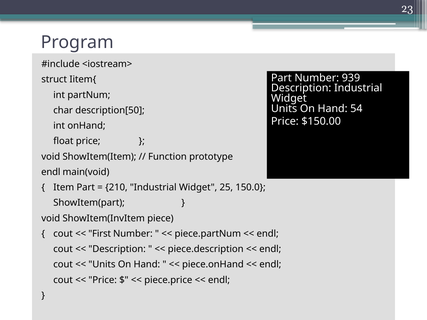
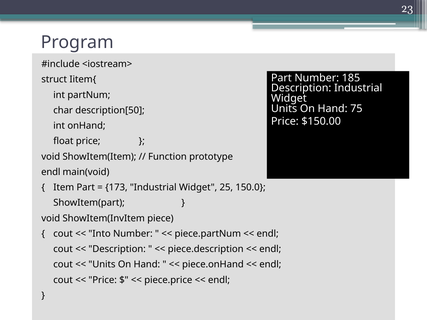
939: 939 -> 185
54: 54 -> 75
210: 210 -> 173
First: First -> Into
